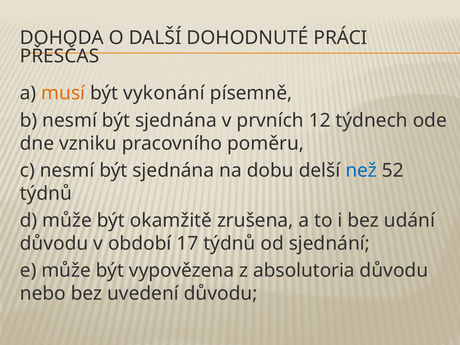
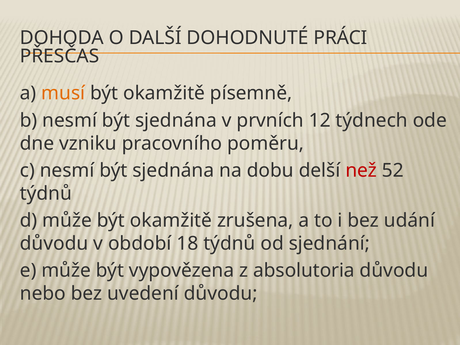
vykonání at (164, 93): vykonání -> okamžitě
než colour: blue -> red
17: 17 -> 18
